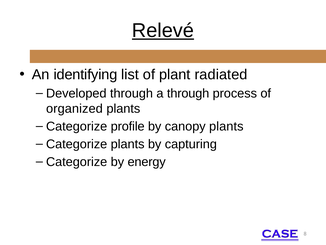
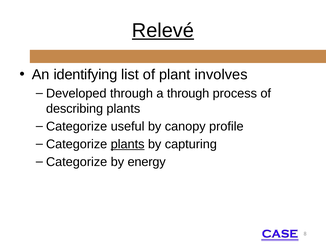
radiated: radiated -> involves
organized: organized -> describing
profile: profile -> useful
canopy plants: plants -> profile
plants at (128, 144) underline: none -> present
